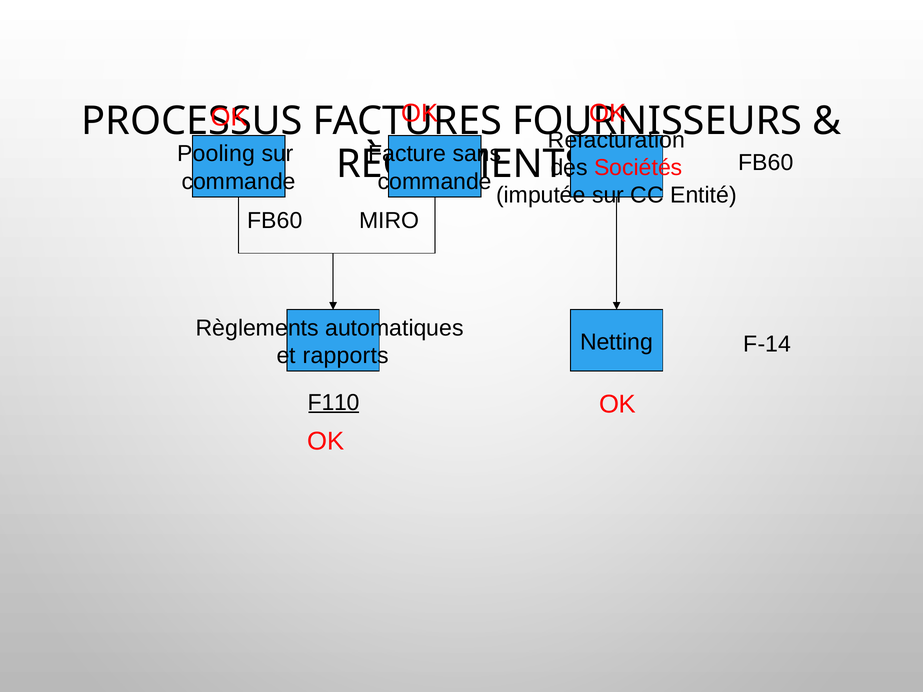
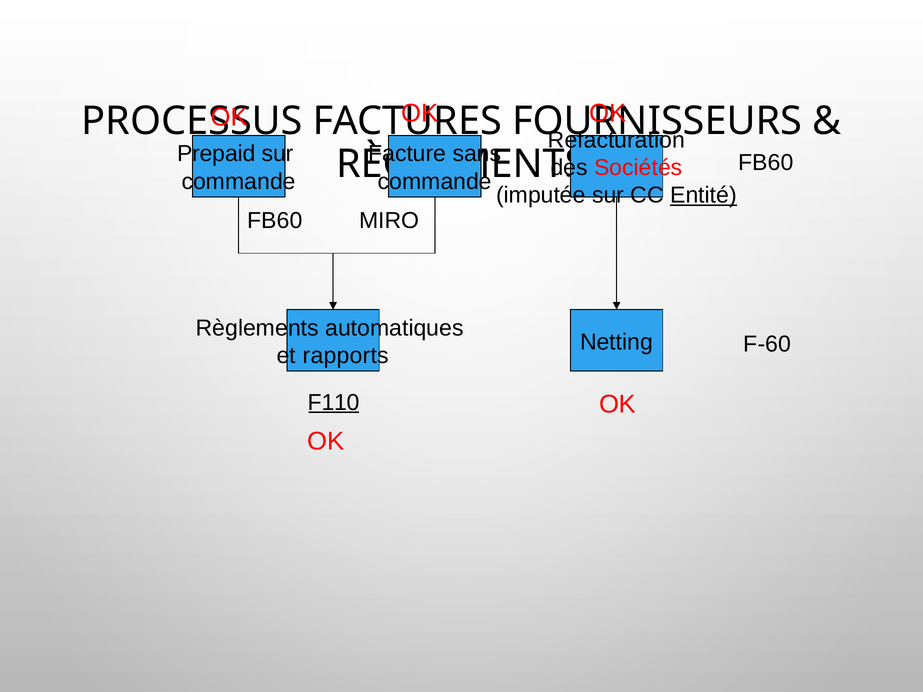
Pooling: Pooling -> Prepaid
Entité underline: none -> present
F-14: F-14 -> F-60
